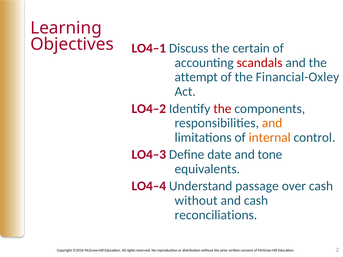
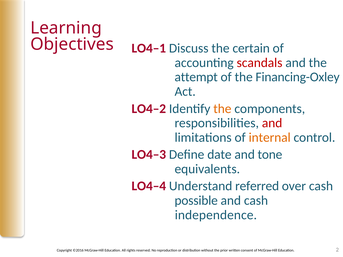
Financial-Oxley: Financial-Oxley -> Financing-Oxley
the at (222, 109) colour: red -> orange
and at (272, 123) colour: orange -> red
passage: passage -> referred
without at (196, 201): without -> possible
reconciliations: reconciliations -> independence
